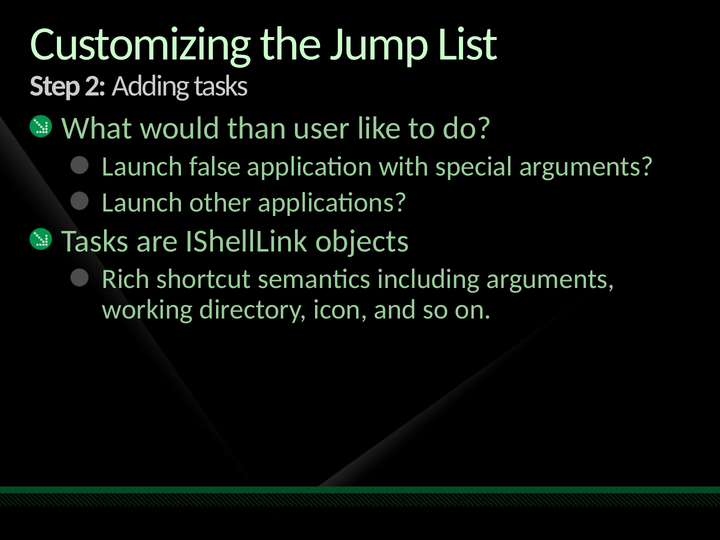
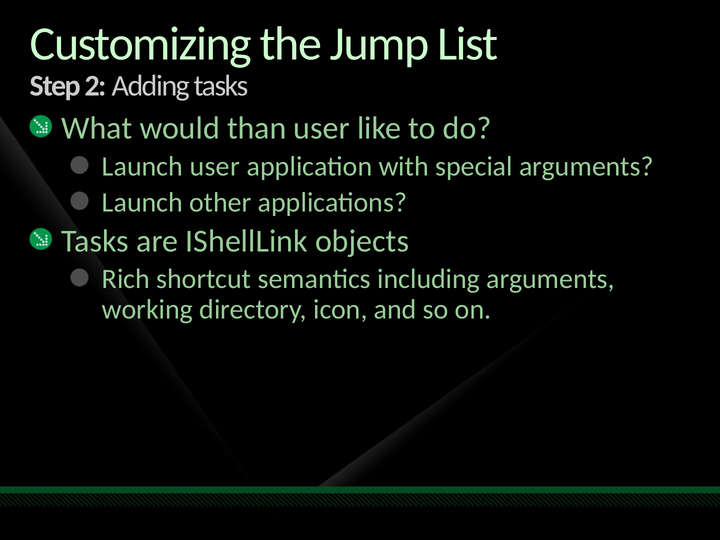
Launch false: false -> user
